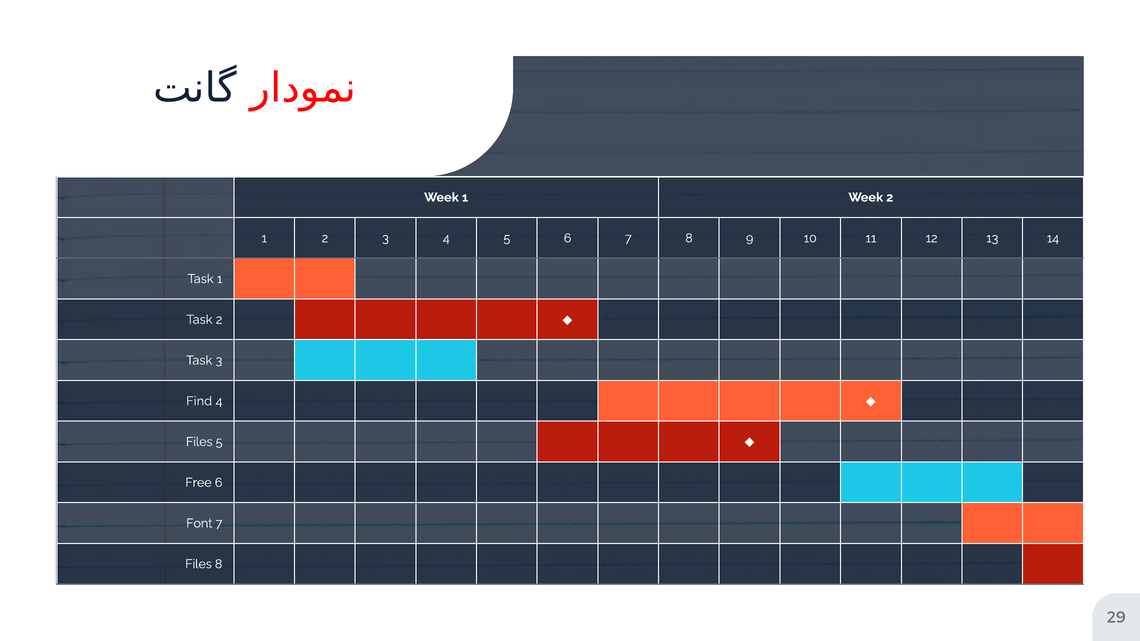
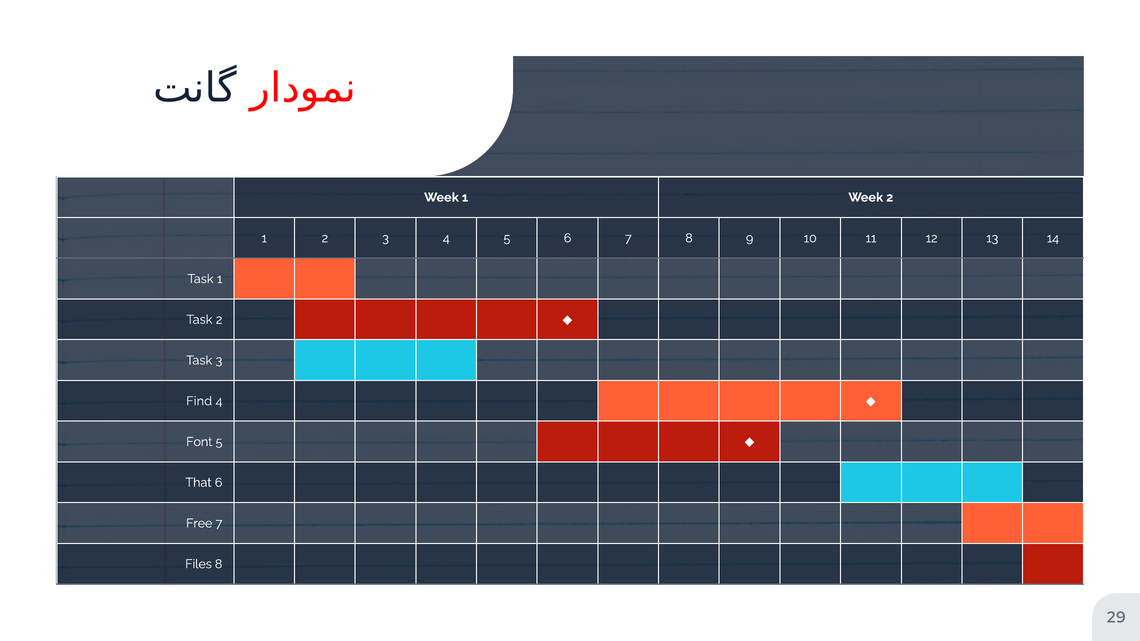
Files at (199, 442): Files -> Font
Free: Free -> That
Font: Font -> Free
